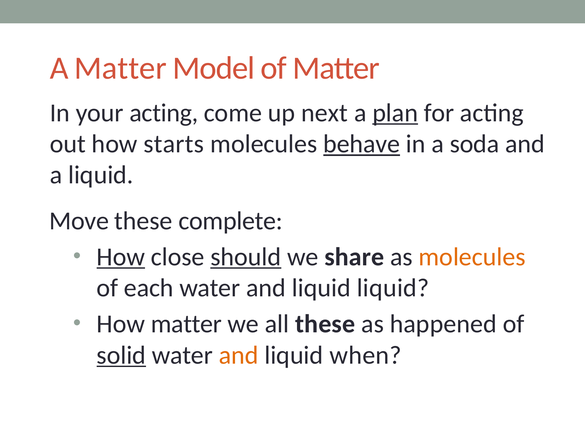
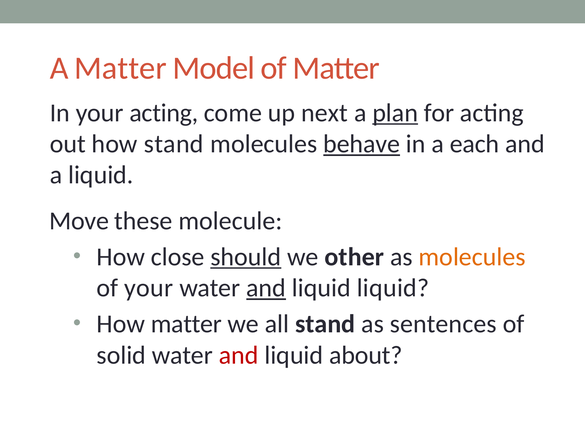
how starts: starts -> stand
soda: soda -> each
complete: complete -> molecule
How at (121, 257) underline: present -> none
share: share -> other
of each: each -> your
and at (266, 289) underline: none -> present
all these: these -> stand
happened: happened -> sentences
solid underline: present -> none
and at (239, 356) colour: orange -> red
when: when -> about
